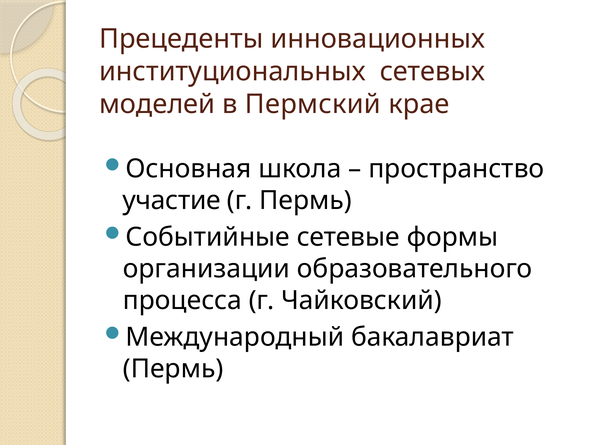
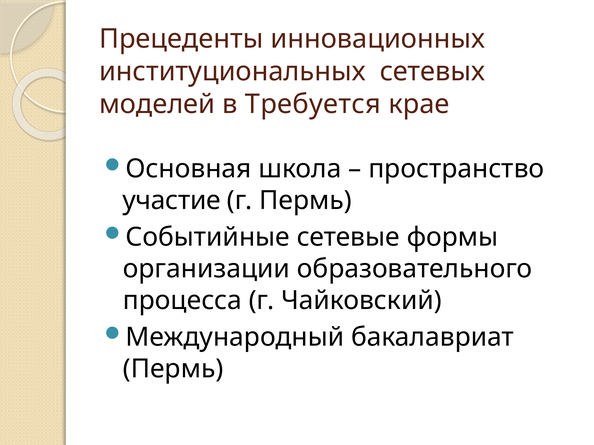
Пермский: Пермский -> Требуется
